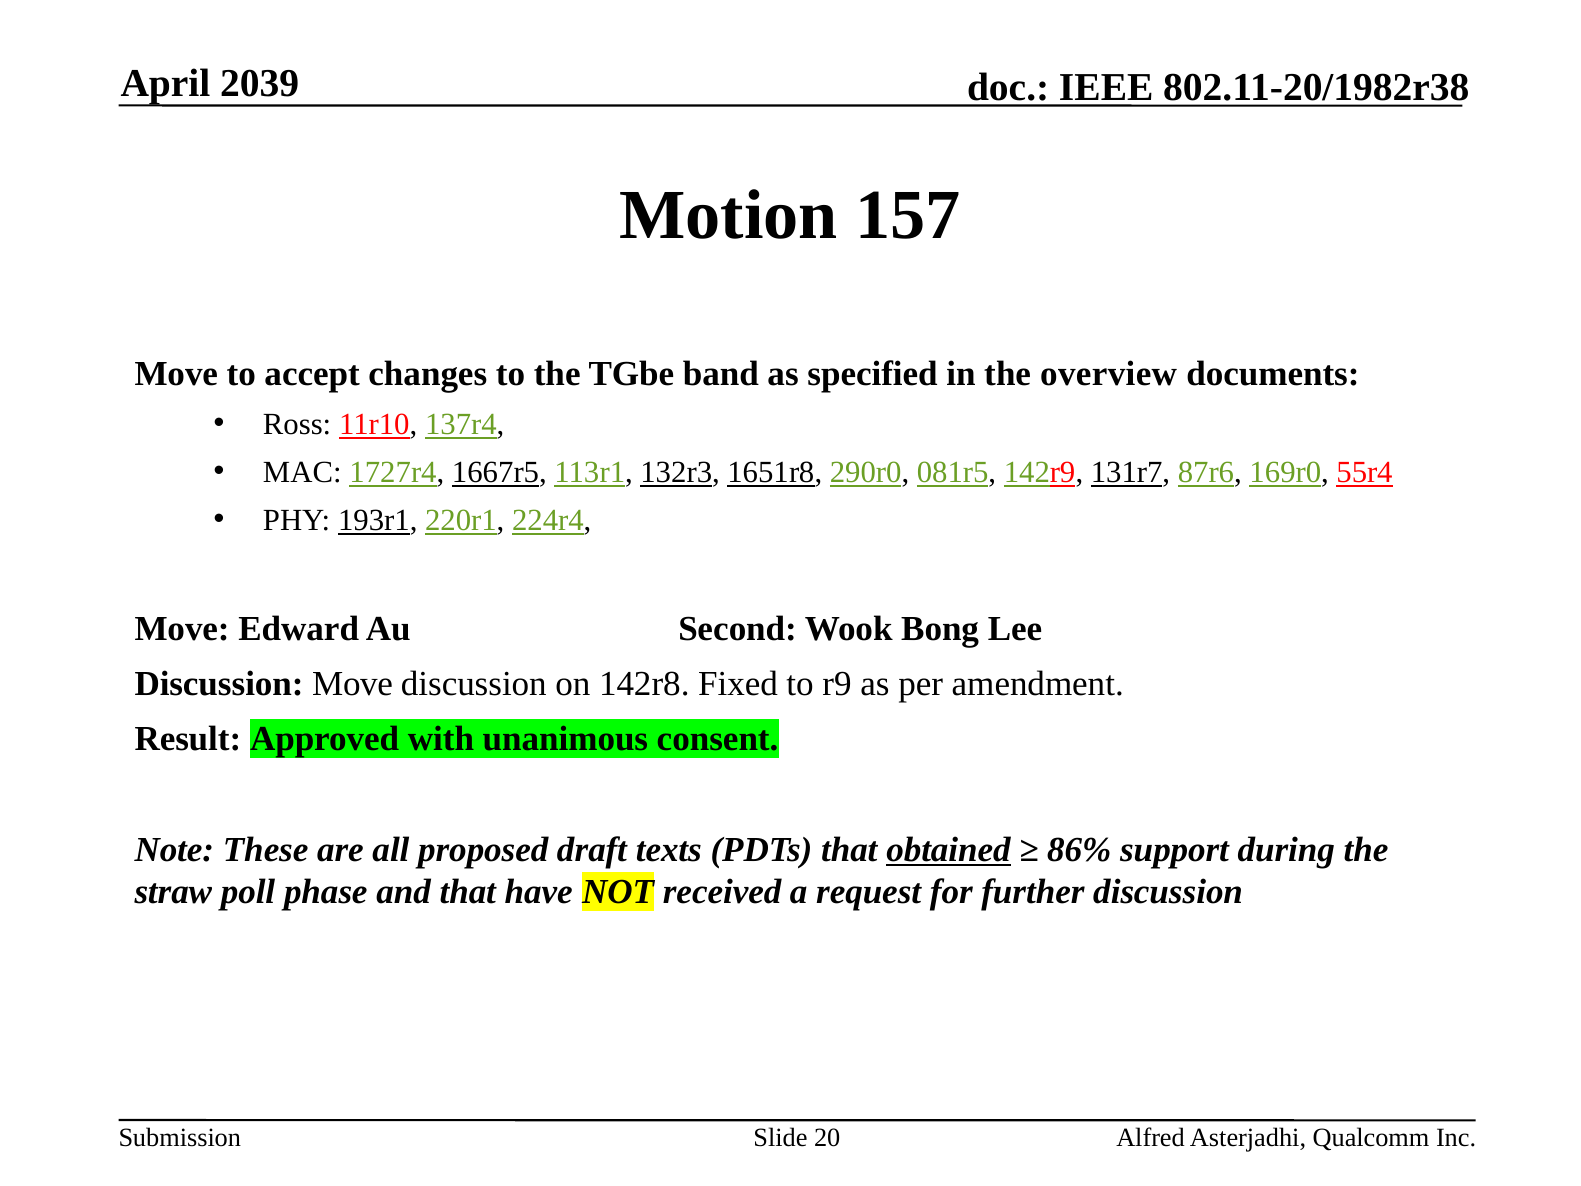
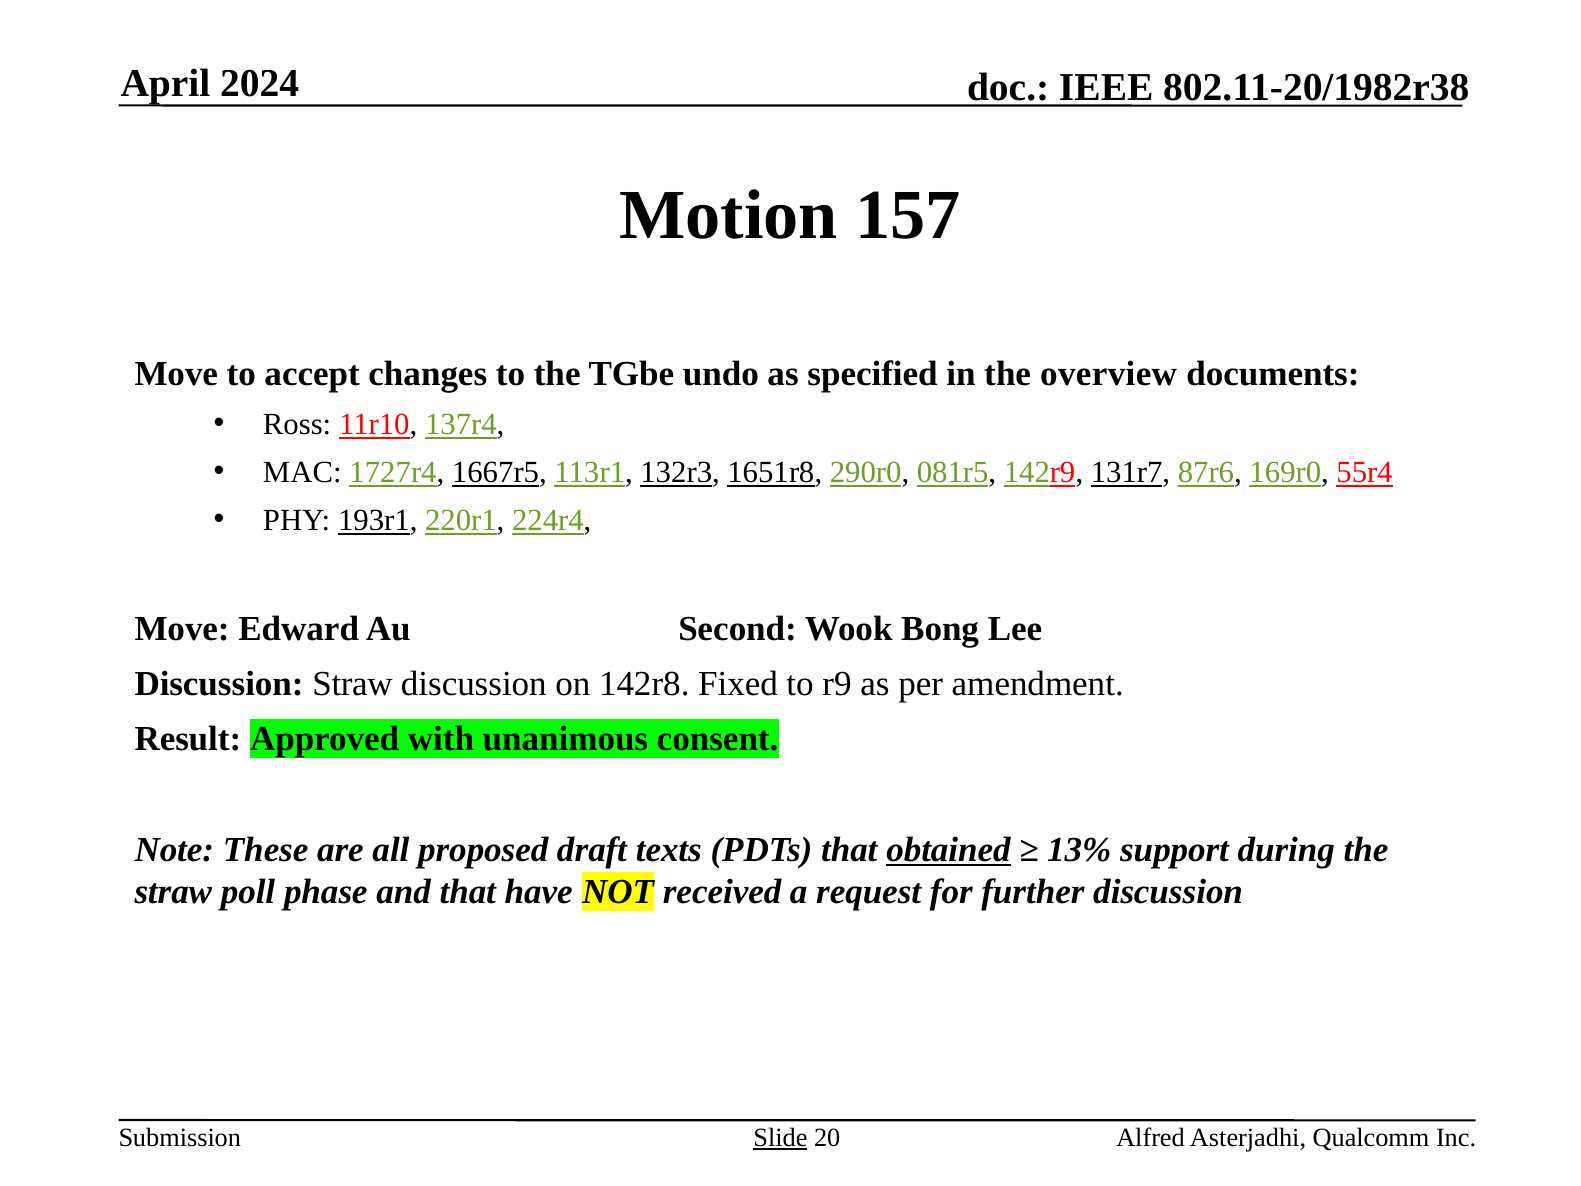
2039: 2039 -> 2024
band: band -> undo
Discussion Move: Move -> Straw
86%: 86% -> 13%
Slide underline: none -> present
